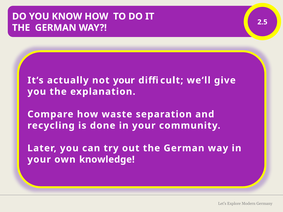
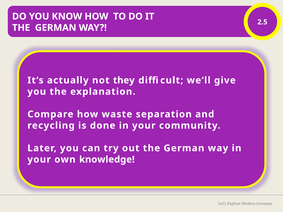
not your: your -> they
